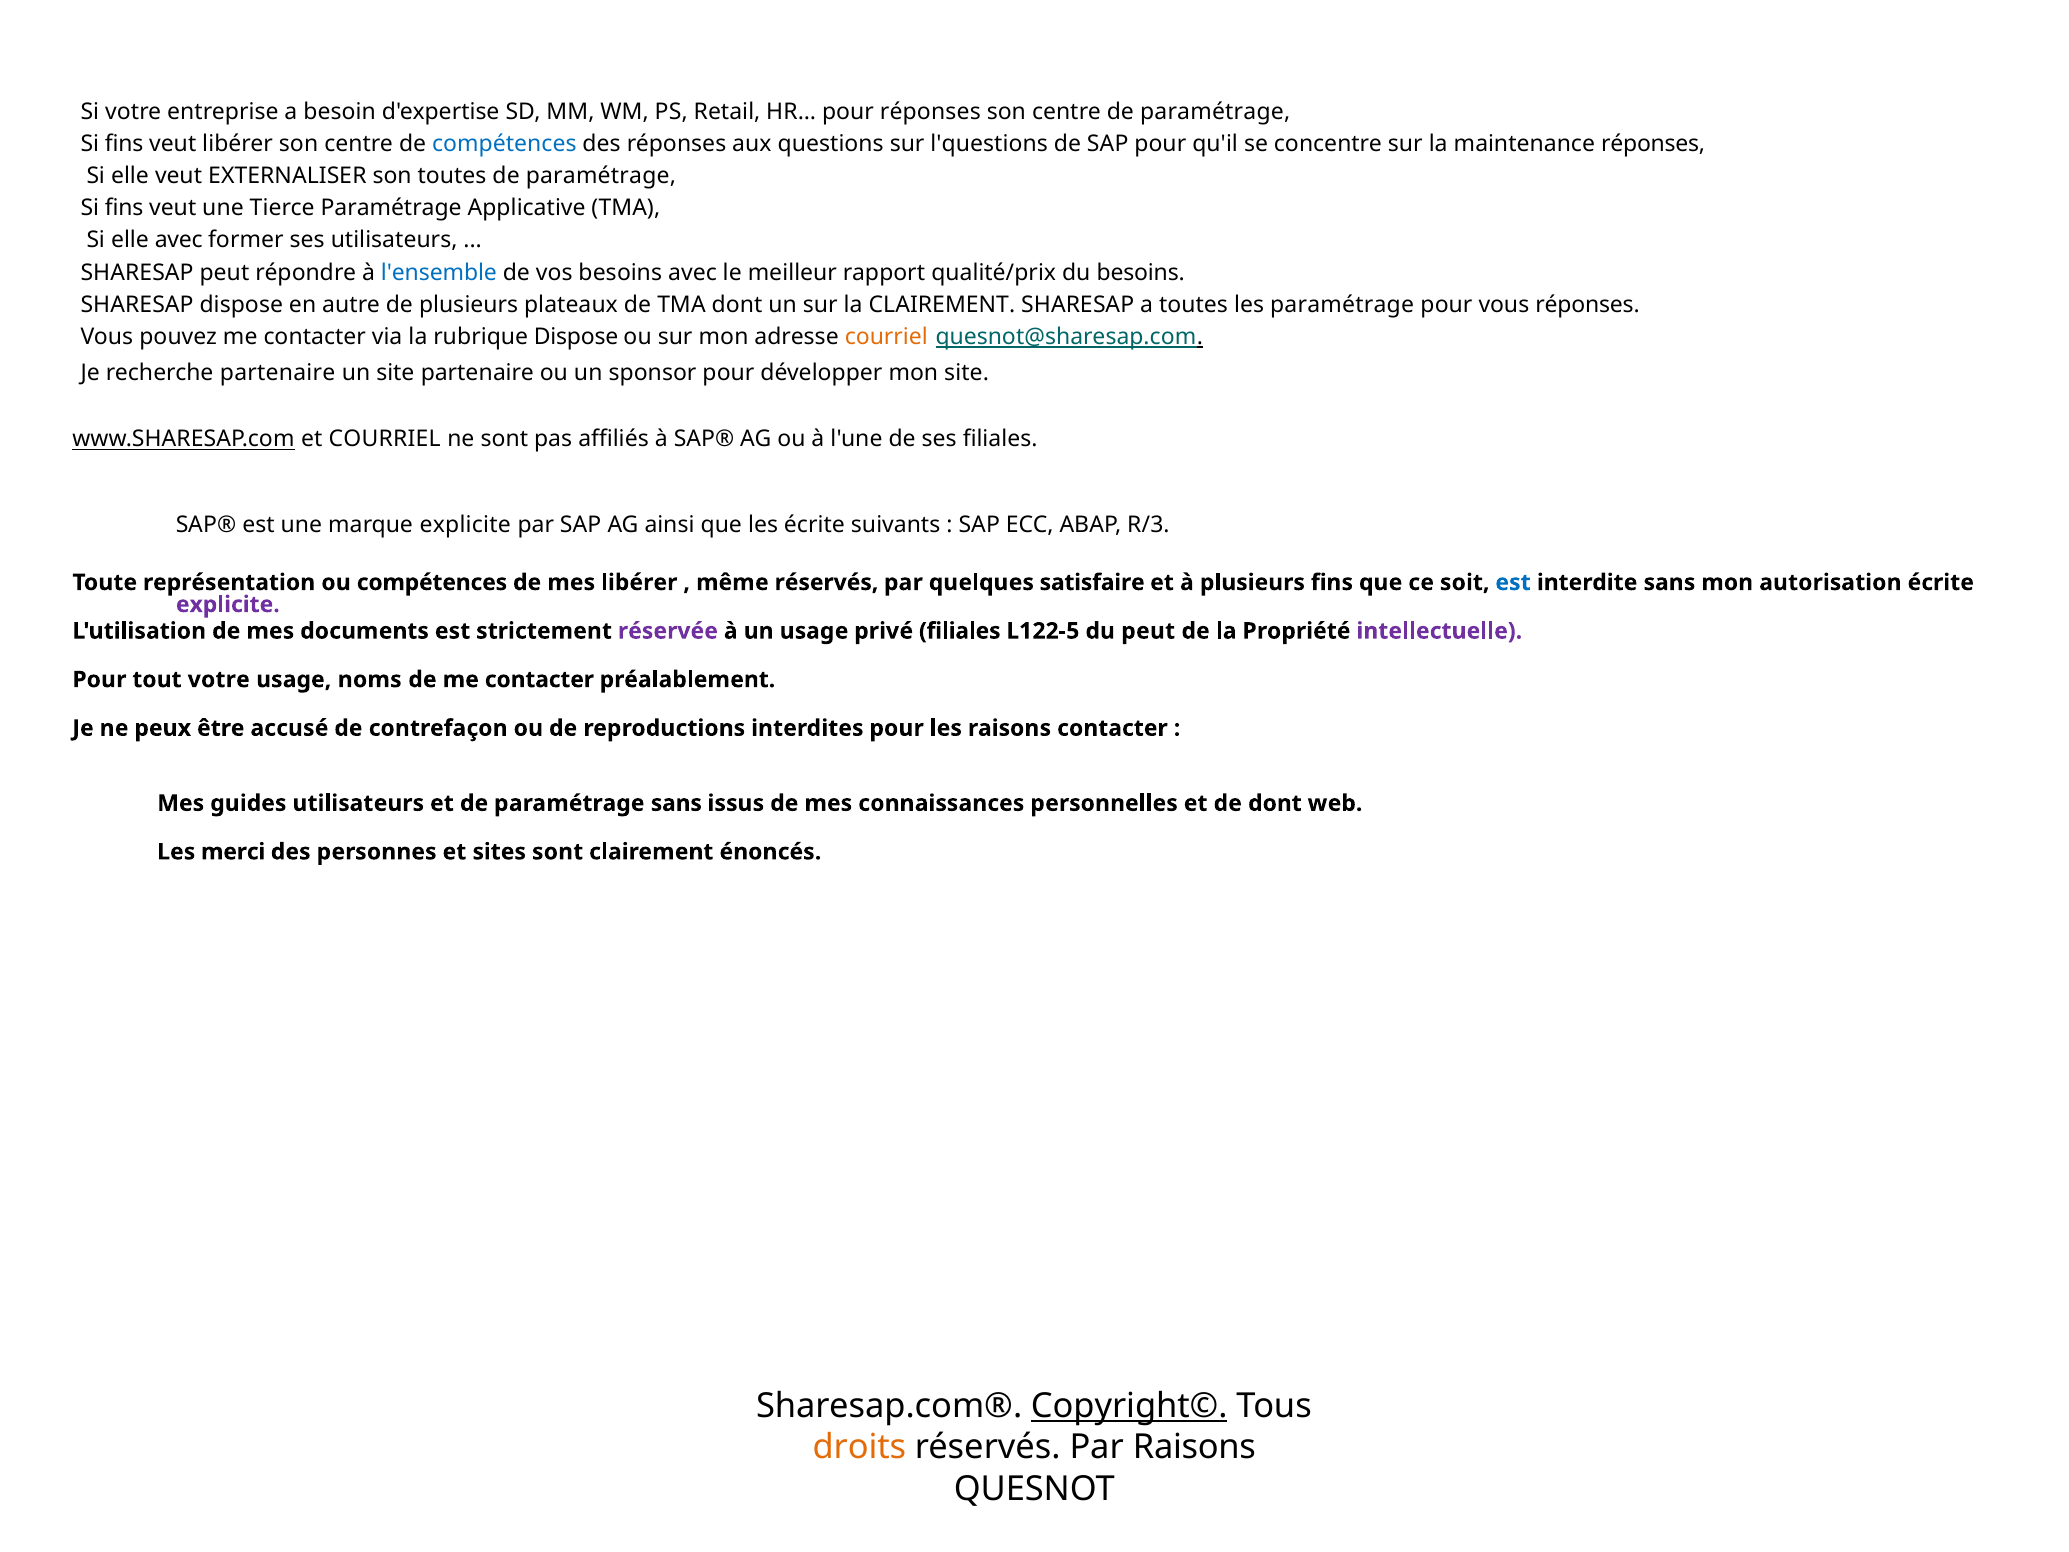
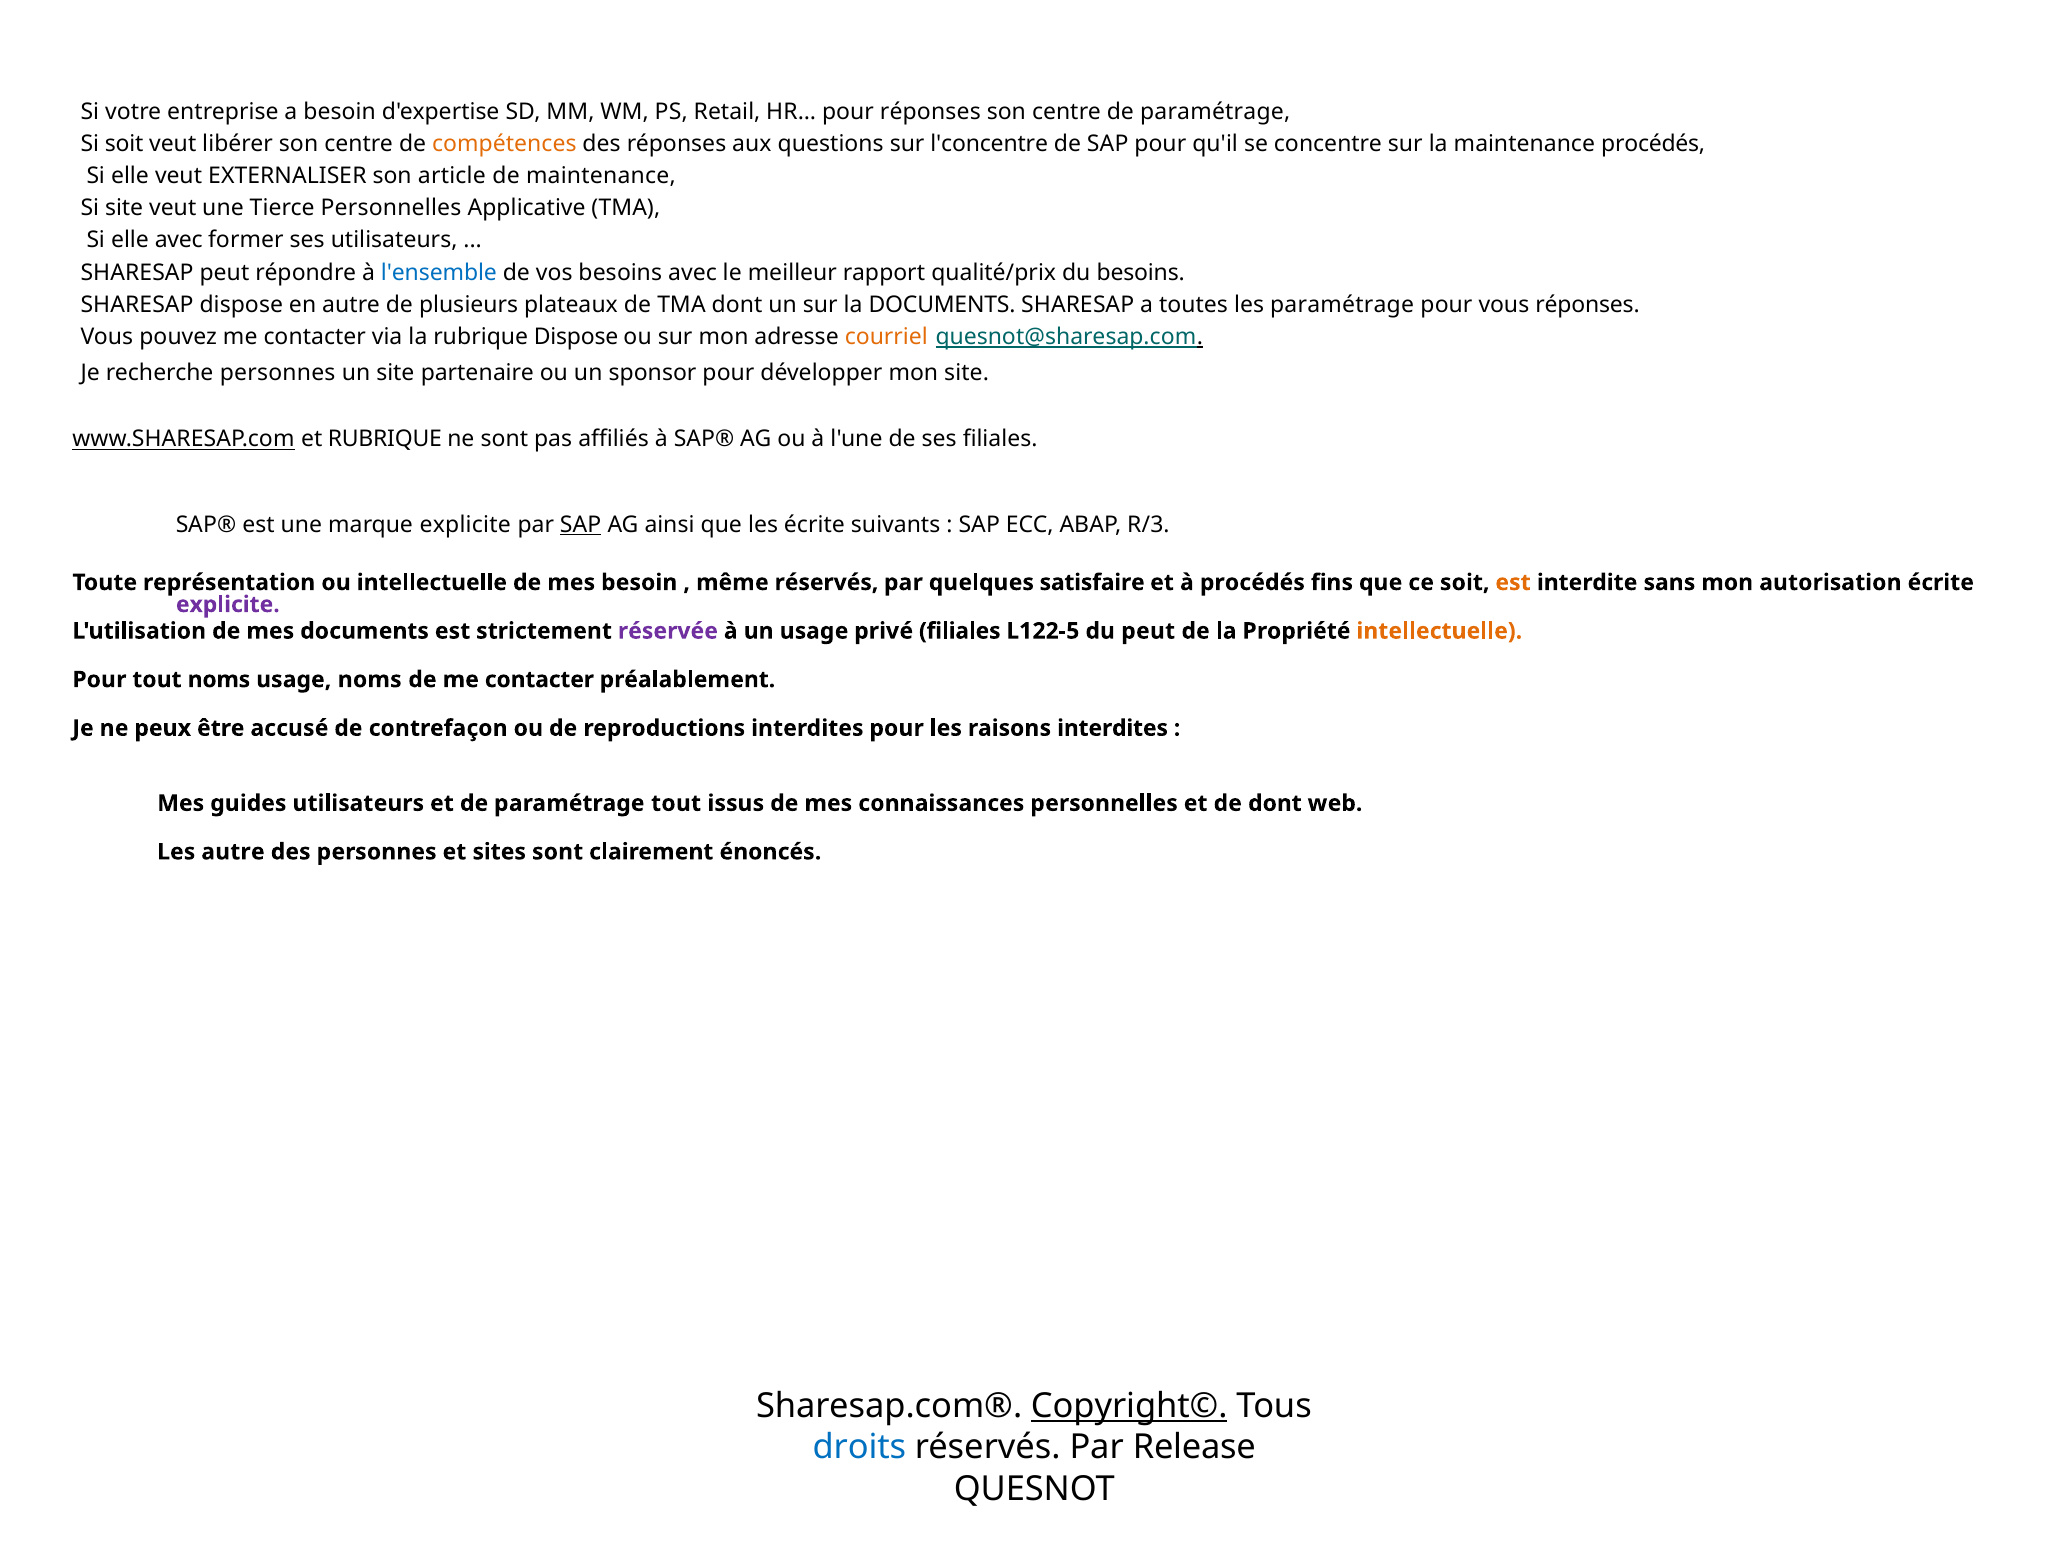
fins at (124, 144): fins -> soit
compétences at (504, 144) colour: blue -> orange
l'questions: l'questions -> l'concentre
maintenance réponses: réponses -> procédés
son toutes: toutes -> article
paramétrage at (601, 176): paramétrage -> maintenance
fins at (124, 208): fins -> site
Tierce Paramétrage: Paramétrage -> Personnelles
la CLAIREMENT: CLAIREMENT -> DOCUMENTS
recherche partenaire: partenaire -> personnes
et COURRIEL: COURRIEL -> RUBRIQUE
SAP at (581, 524) underline: none -> present
ou compétences: compétences -> intellectuelle
mes libérer: libérer -> besoin
à plusieurs: plusieurs -> procédés
est at (1513, 582) colour: blue -> orange
intellectuelle at (1439, 631) colour: purple -> orange
tout votre: votre -> noms
raisons contacter: contacter -> interdites
paramétrage sans: sans -> tout
Les merci: merci -> autre
droits colour: orange -> blue
Par Raisons: Raisons -> Release
